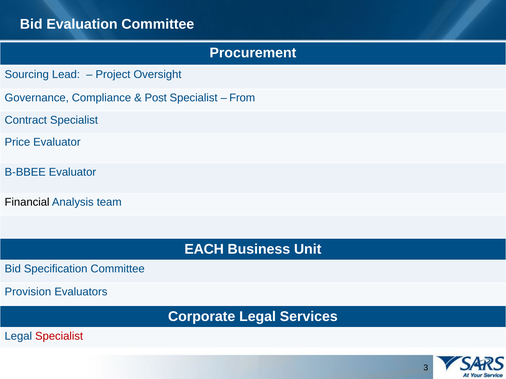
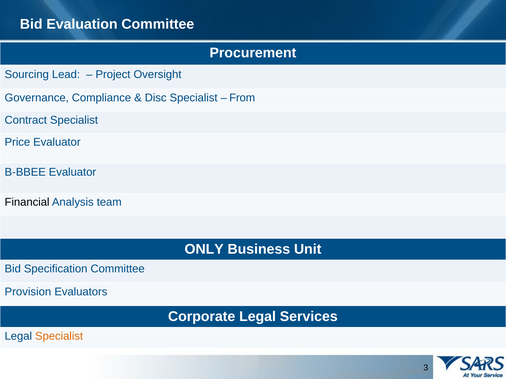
Post: Post -> Disc
EACH: EACH -> ONLY
Specialist at (59, 337) colour: red -> orange
